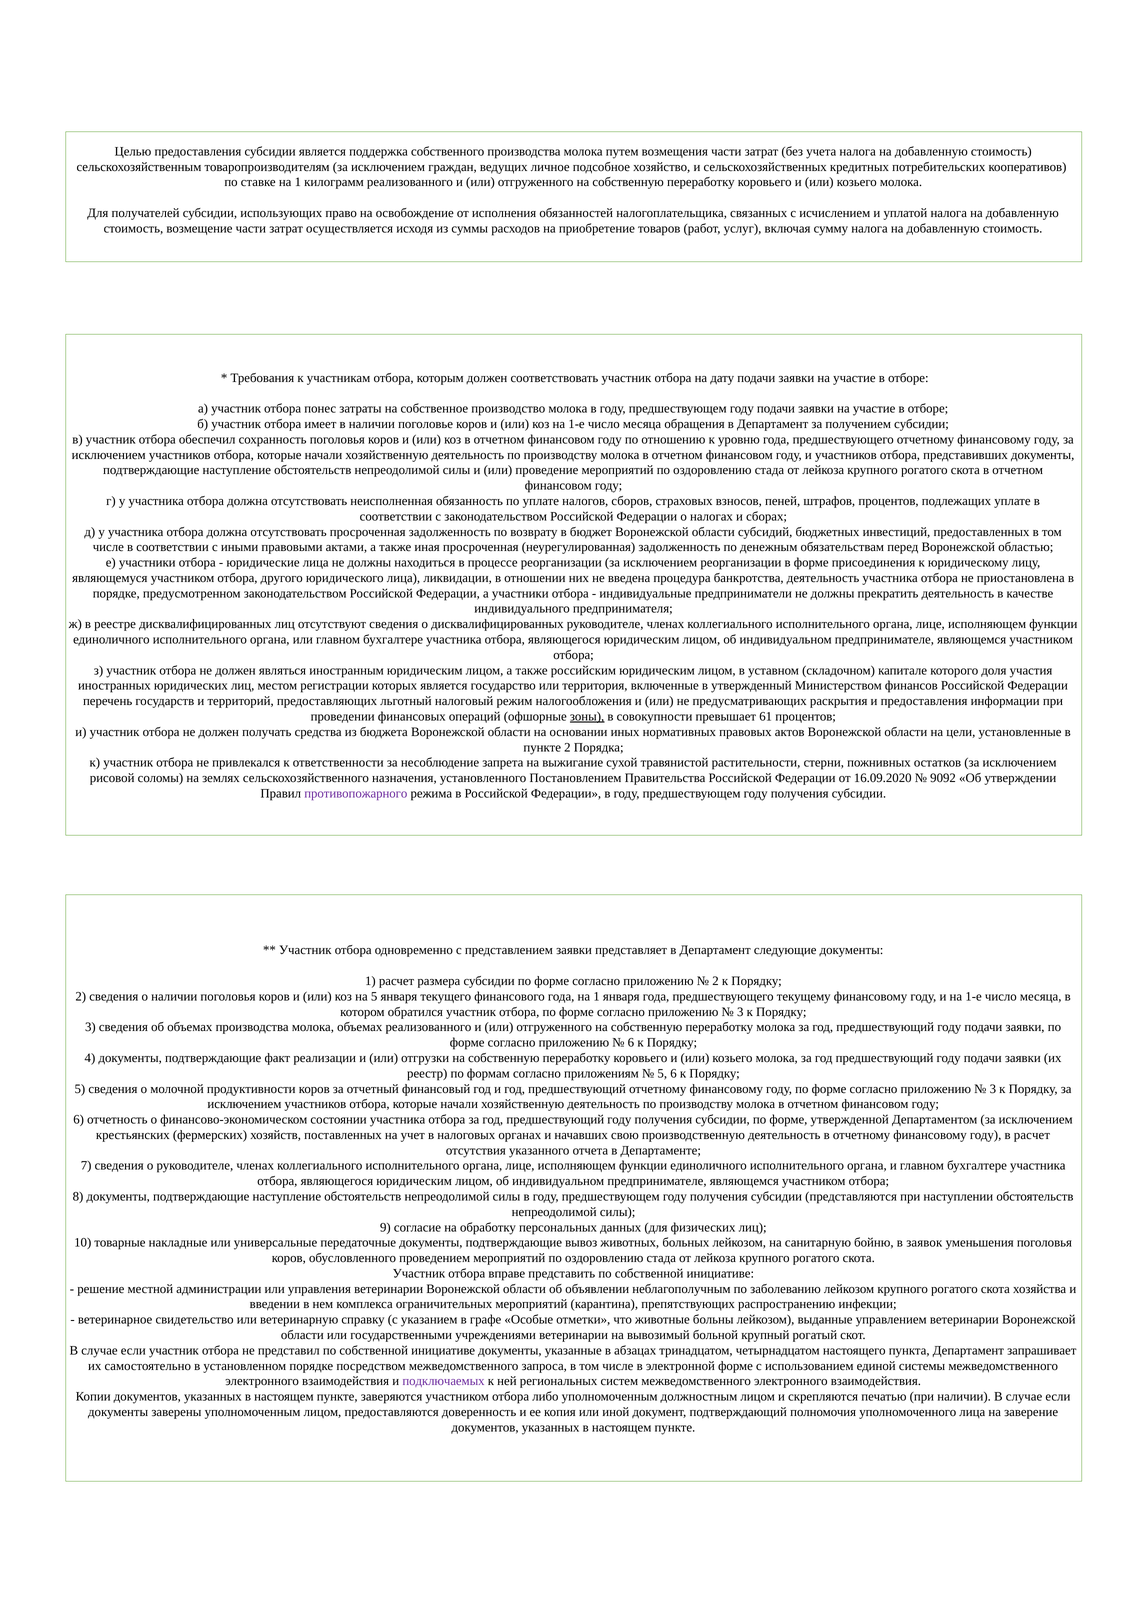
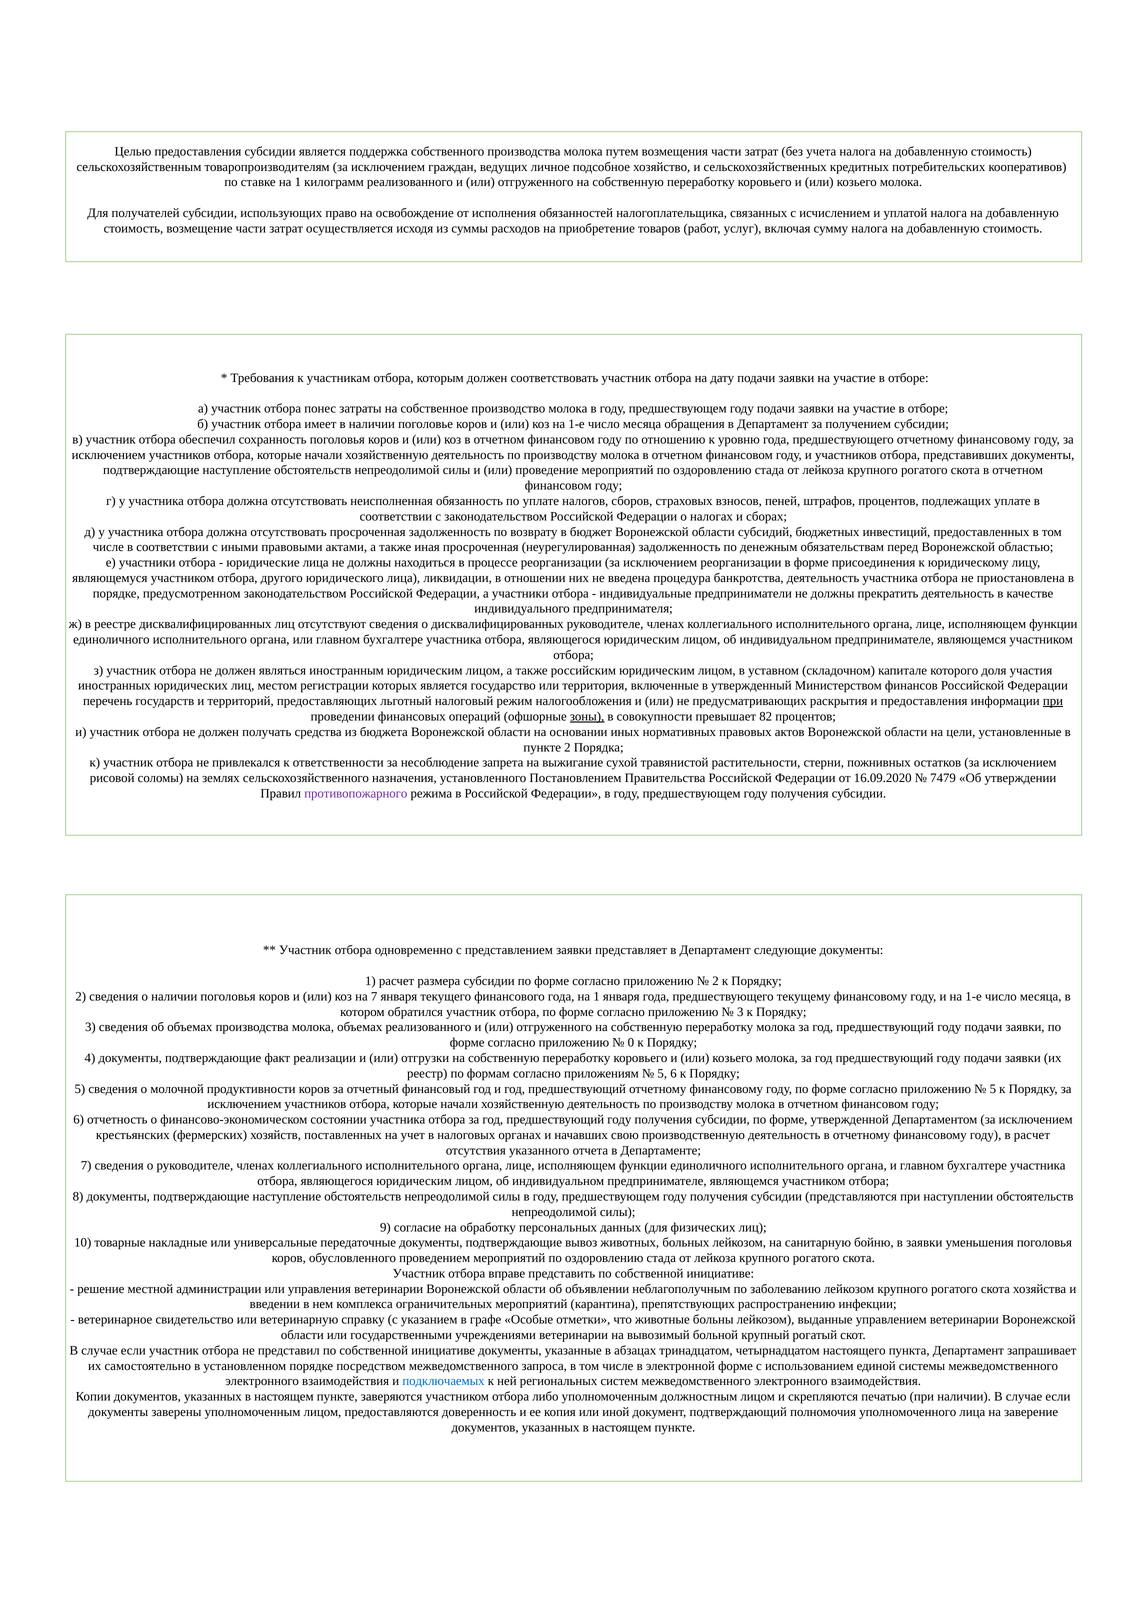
при at (1053, 701) underline: none -> present
61: 61 -> 82
9092: 9092 -> 7479
на 5: 5 -> 7
6 at (631, 1043): 6 -> 0
3 at (993, 1089): 3 -> 5
в заявок: заявок -> заявки
подключаемых colour: purple -> blue
